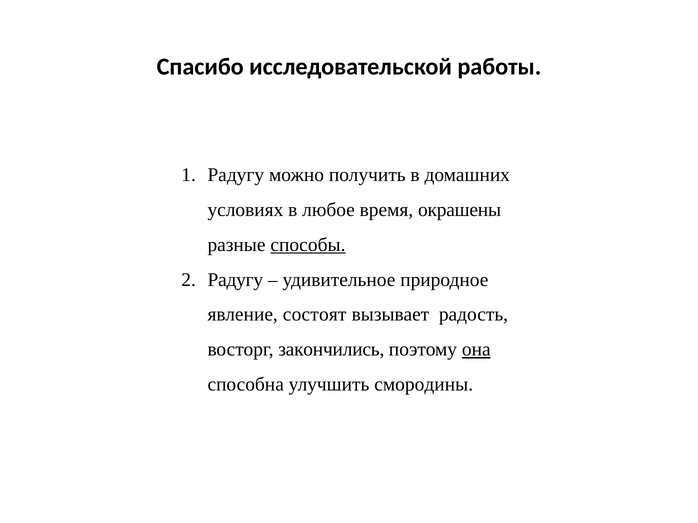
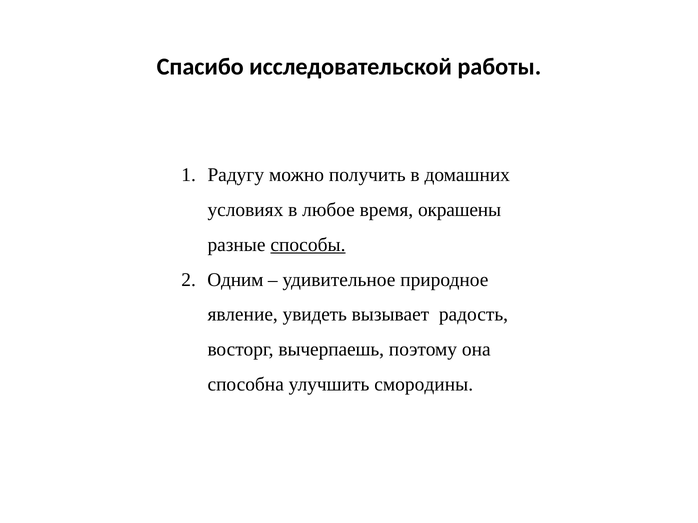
Радугу at (235, 280): Радугу -> Одним
состоят: состоят -> увидеть
закончились: закончились -> вычерпаешь
она underline: present -> none
